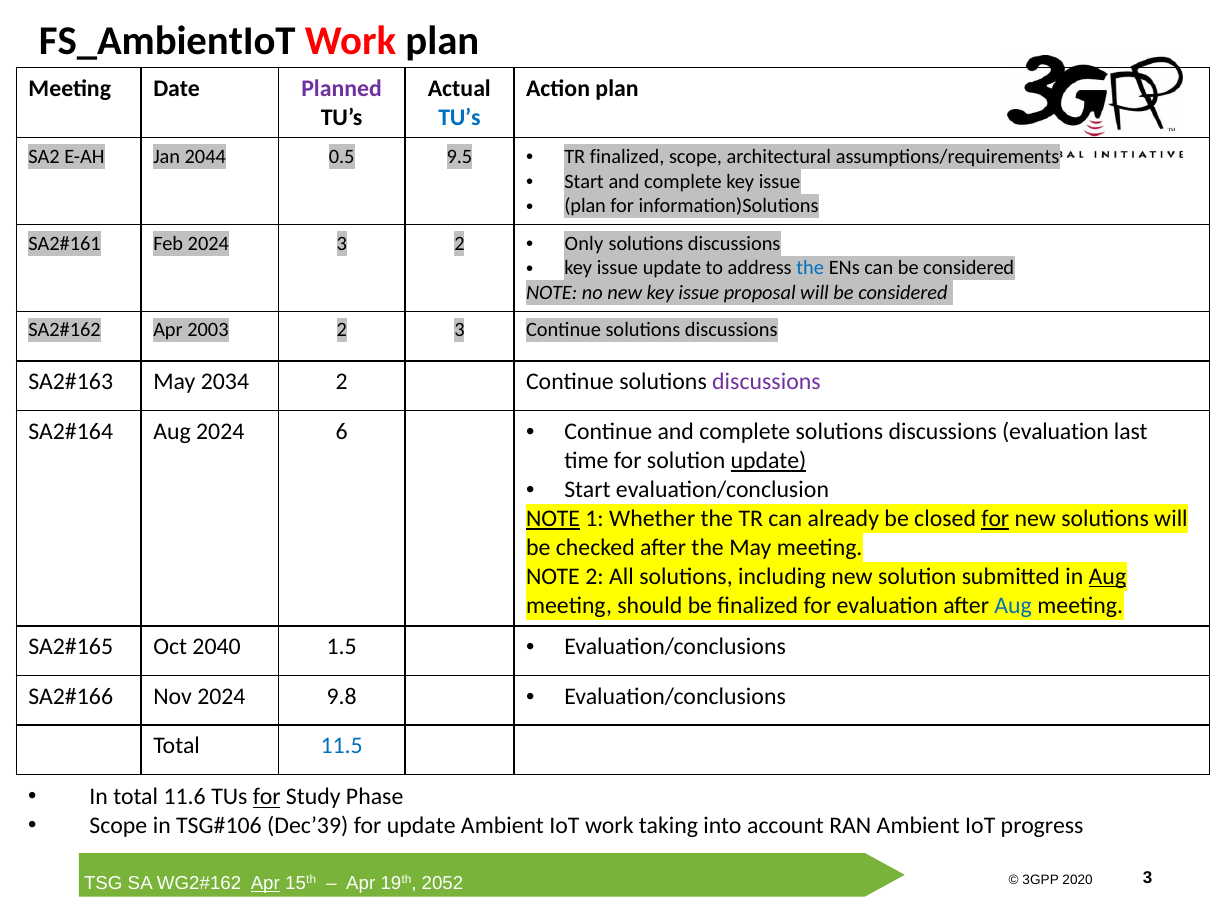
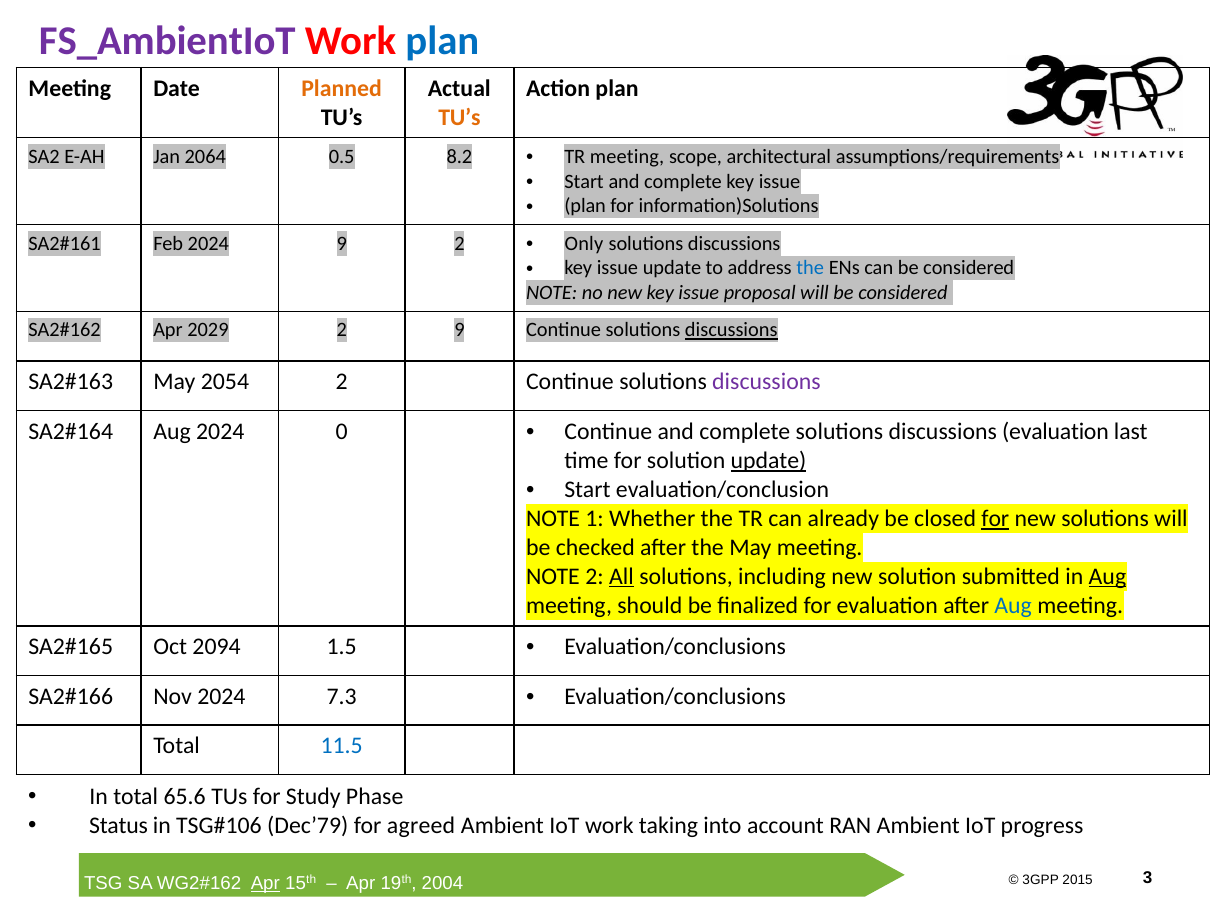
FS_AmbientIoT colour: black -> purple
plan at (442, 41) colour: black -> blue
Planned colour: purple -> orange
TU’s at (459, 117) colour: blue -> orange
2044: 2044 -> 2064
9.5: 9.5 -> 8.2
TR finalized: finalized -> meeting
2024 3: 3 -> 9
2003: 2003 -> 2029
2 3: 3 -> 9
discussions at (731, 330) underline: none -> present
2034: 2034 -> 2054
6: 6 -> 0
NOTE at (553, 519) underline: present -> none
All underline: none -> present
2040: 2040 -> 2094
9.8: 9.8 -> 7.3
11.6: 11.6 -> 65.6
for at (267, 797) underline: present -> none
Scope at (118, 826): Scope -> Status
Dec’39: Dec’39 -> Dec’79
for update: update -> agreed
2020: 2020 -> 2015
2052: 2052 -> 2004
